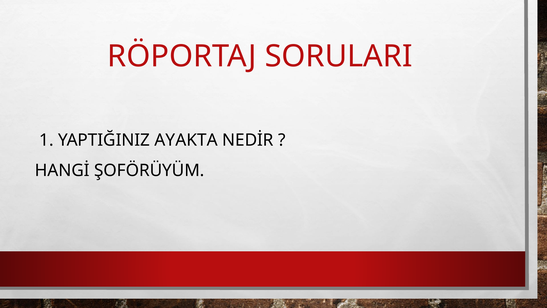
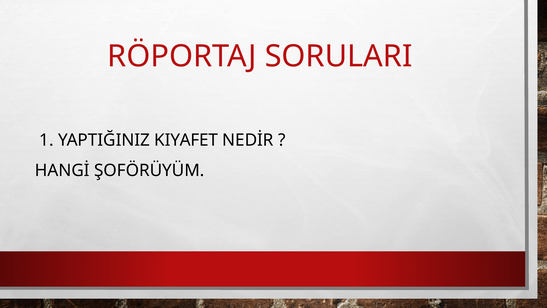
AYAKTA: AYAKTA -> KIYAFET
